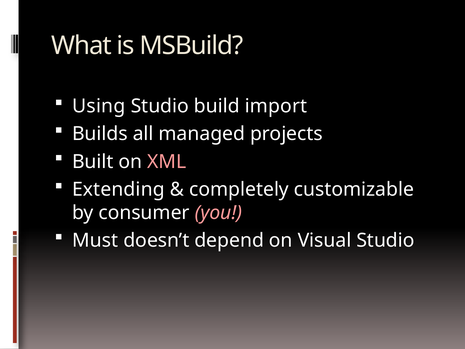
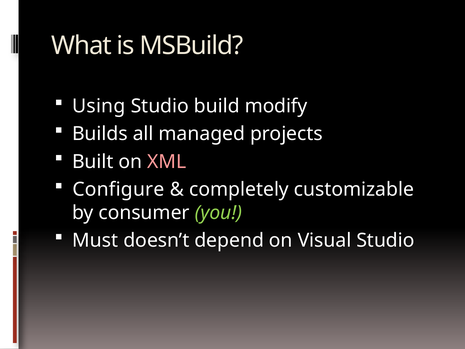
import: import -> modify
Extending: Extending -> Configure
you colour: pink -> light green
